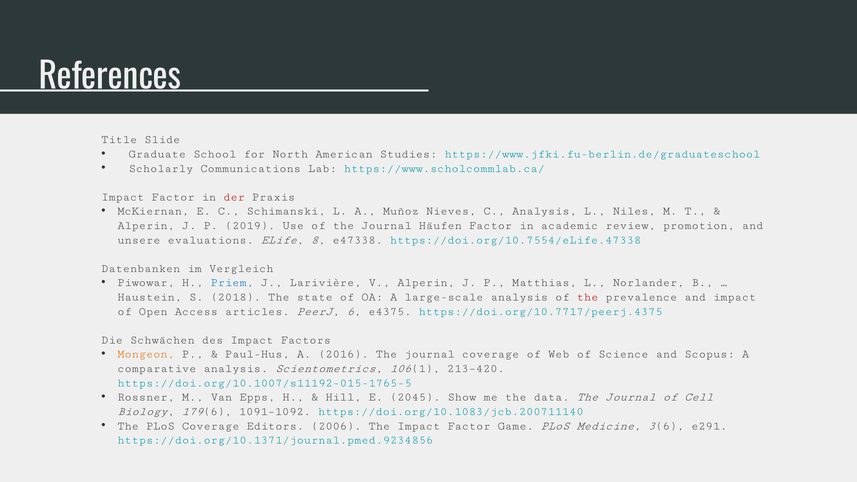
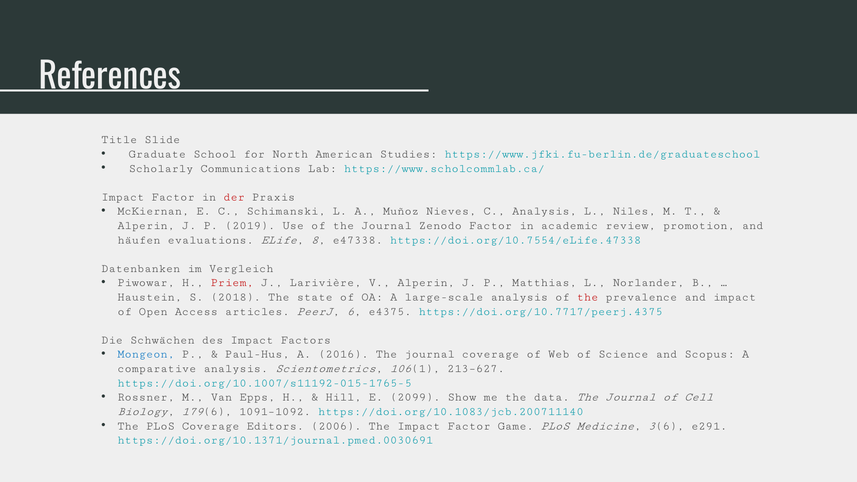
Häufen: Häufen -> Zenodo
unsere: unsere -> häufen
Priem colour: blue -> red
Mongeon colour: orange -> blue
213–420: 213–420 -> 213–627
2045: 2045 -> 2099
https://doi.org/10.1371/journal.pmed.9234856: https://doi.org/10.1371/journal.pmed.9234856 -> https://doi.org/10.1371/journal.pmed.0030691
